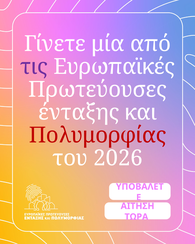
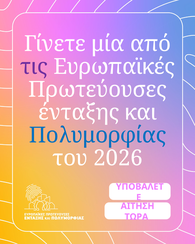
Πολυμορφίας colour: red -> blue
